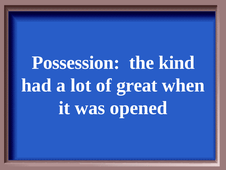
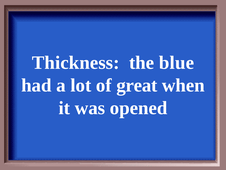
Possession: Possession -> Thickness
kind: kind -> blue
